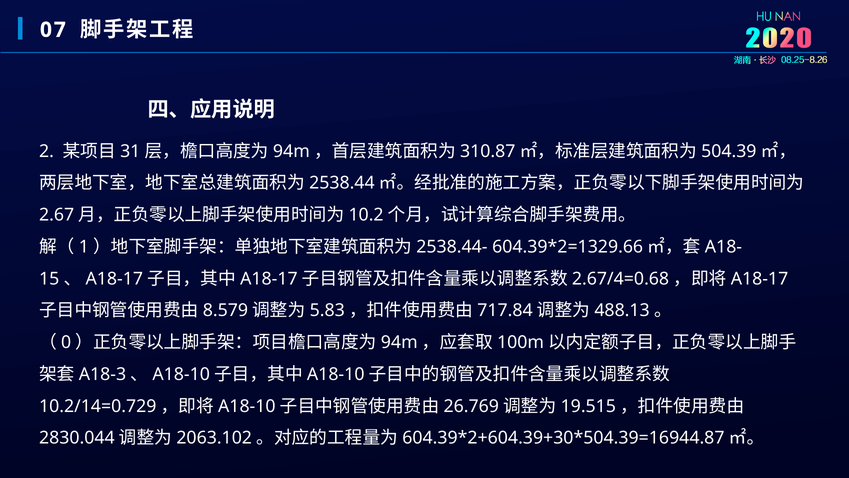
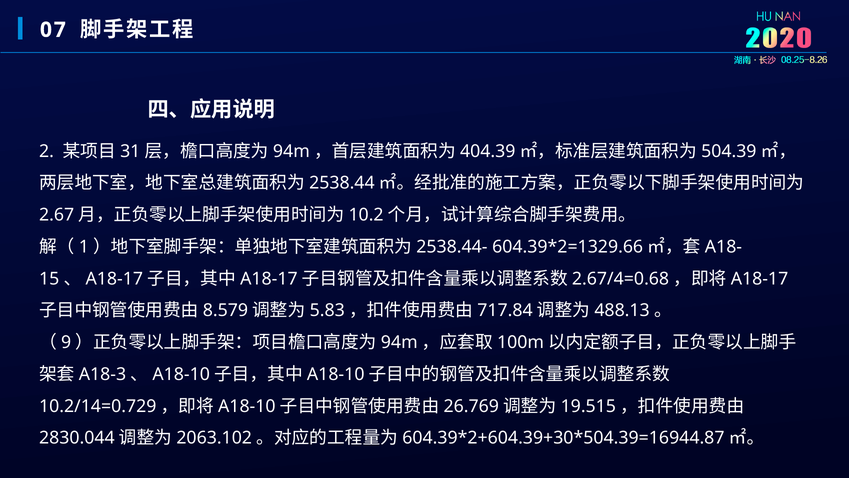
310.87: 310.87 -> 404.39
0: 0 -> 9
